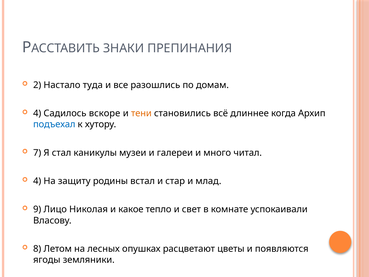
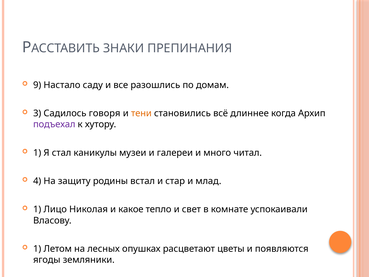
2: 2 -> 9
туда: туда -> саду
4 at (37, 113): 4 -> 3
вскоре: вскоре -> говоря
подъехал colour: blue -> purple
7 at (37, 153): 7 -> 1
9 at (37, 209): 9 -> 1
8 at (37, 249): 8 -> 1
